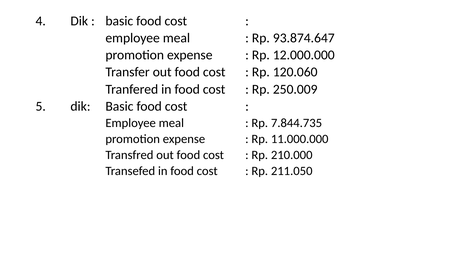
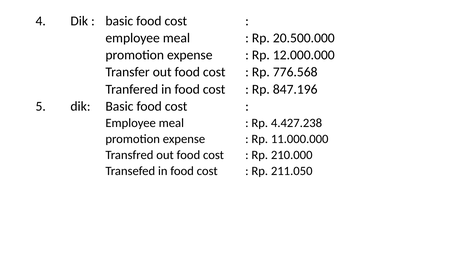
93.874.647: 93.874.647 -> 20.500.000
120.060: 120.060 -> 776.568
250.009: 250.009 -> 847.196
7.844.735: 7.844.735 -> 4.427.238
